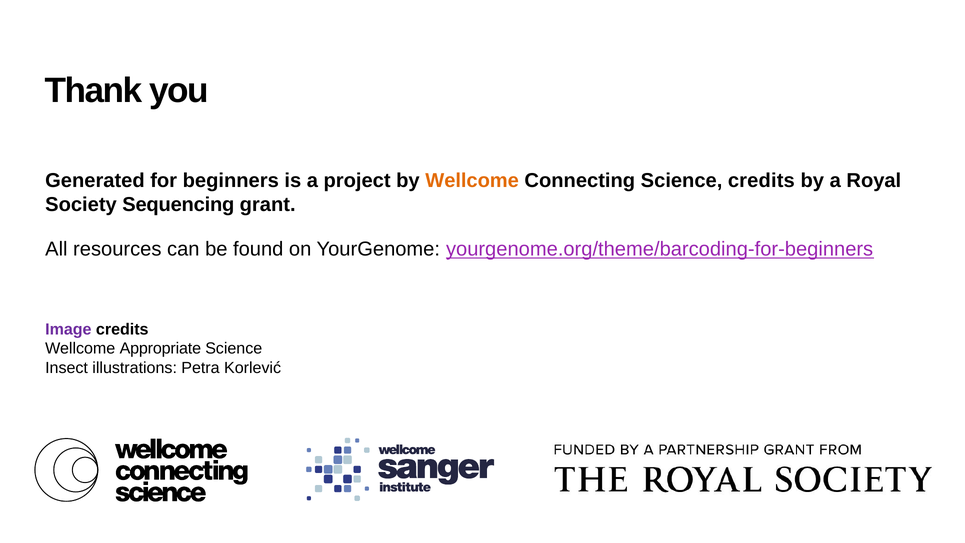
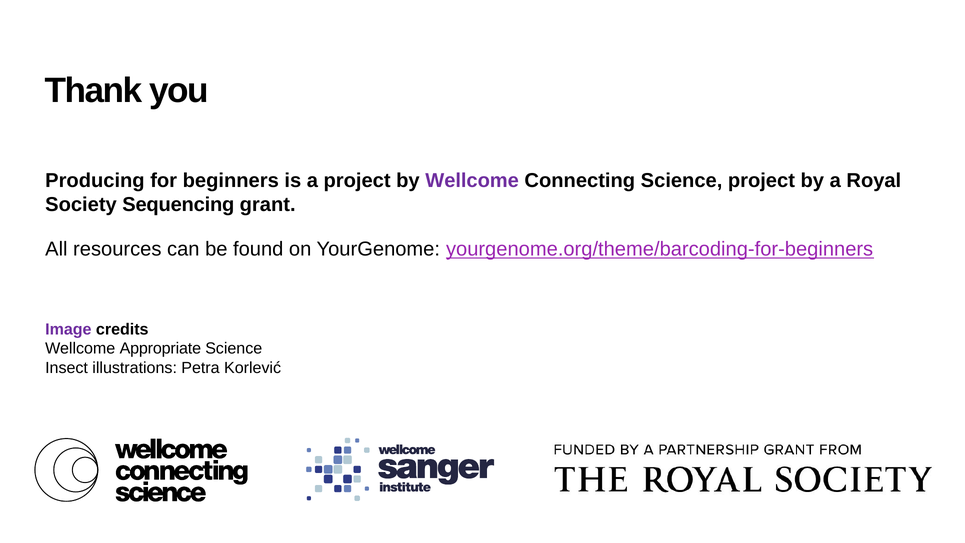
Generated: Generated -> Producing
Wellcome at (472, 181) colour: orange -> purple
Science credits: credits -> project
